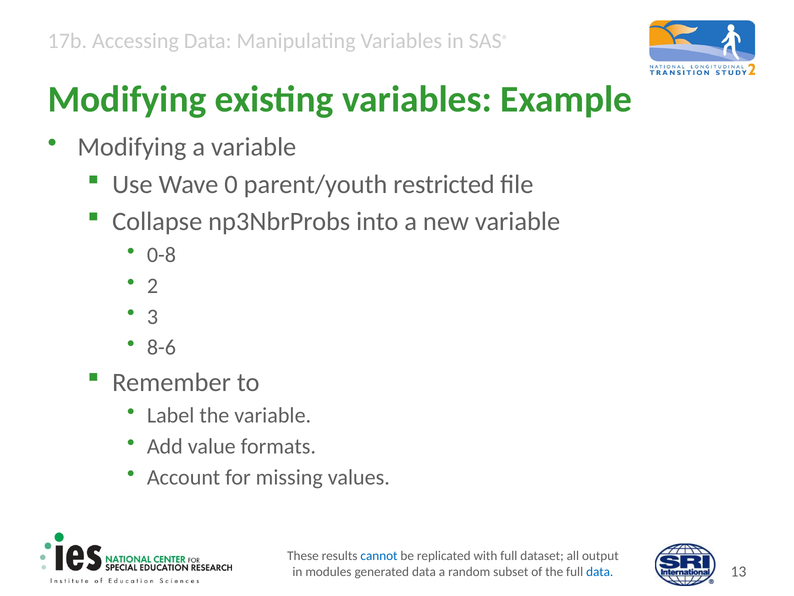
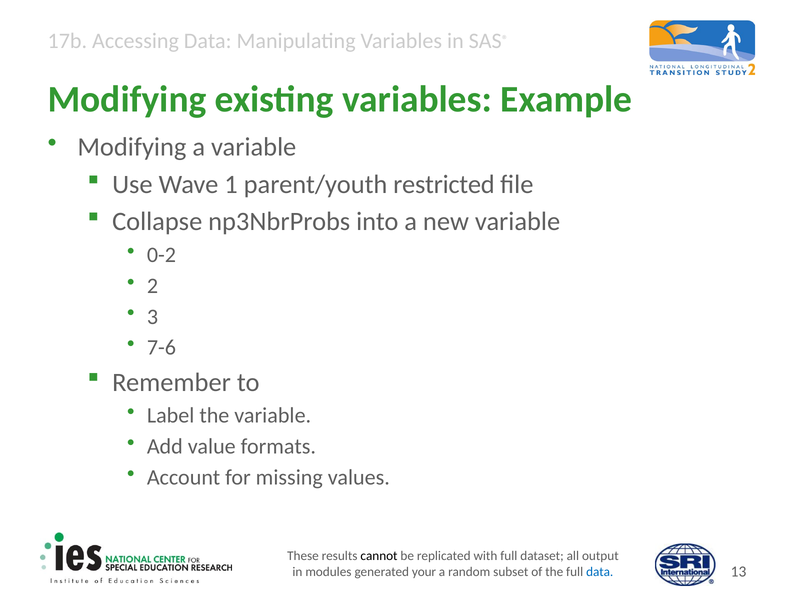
0: 0 -> 1
0-8: 0-8 -> 0-2
8-6: 8-6 -> 7-6
cannot colour: blue -> black
generated data: data -> your
